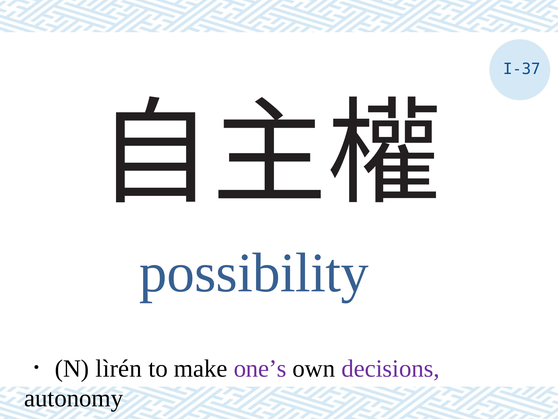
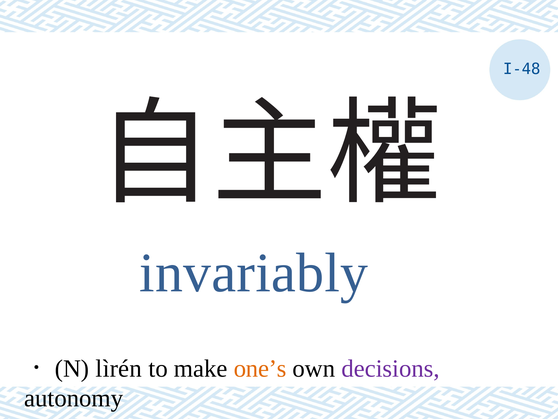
I-37: I-37 -> I-48
possibility: possibility -> invariably
one’s colour: purple -> orange
